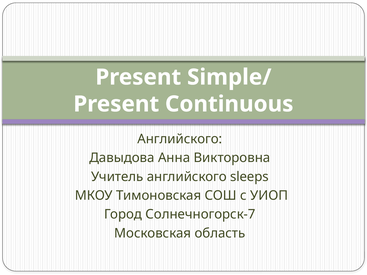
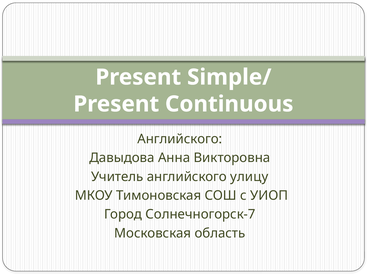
sleeps: sleeps -> улицу
